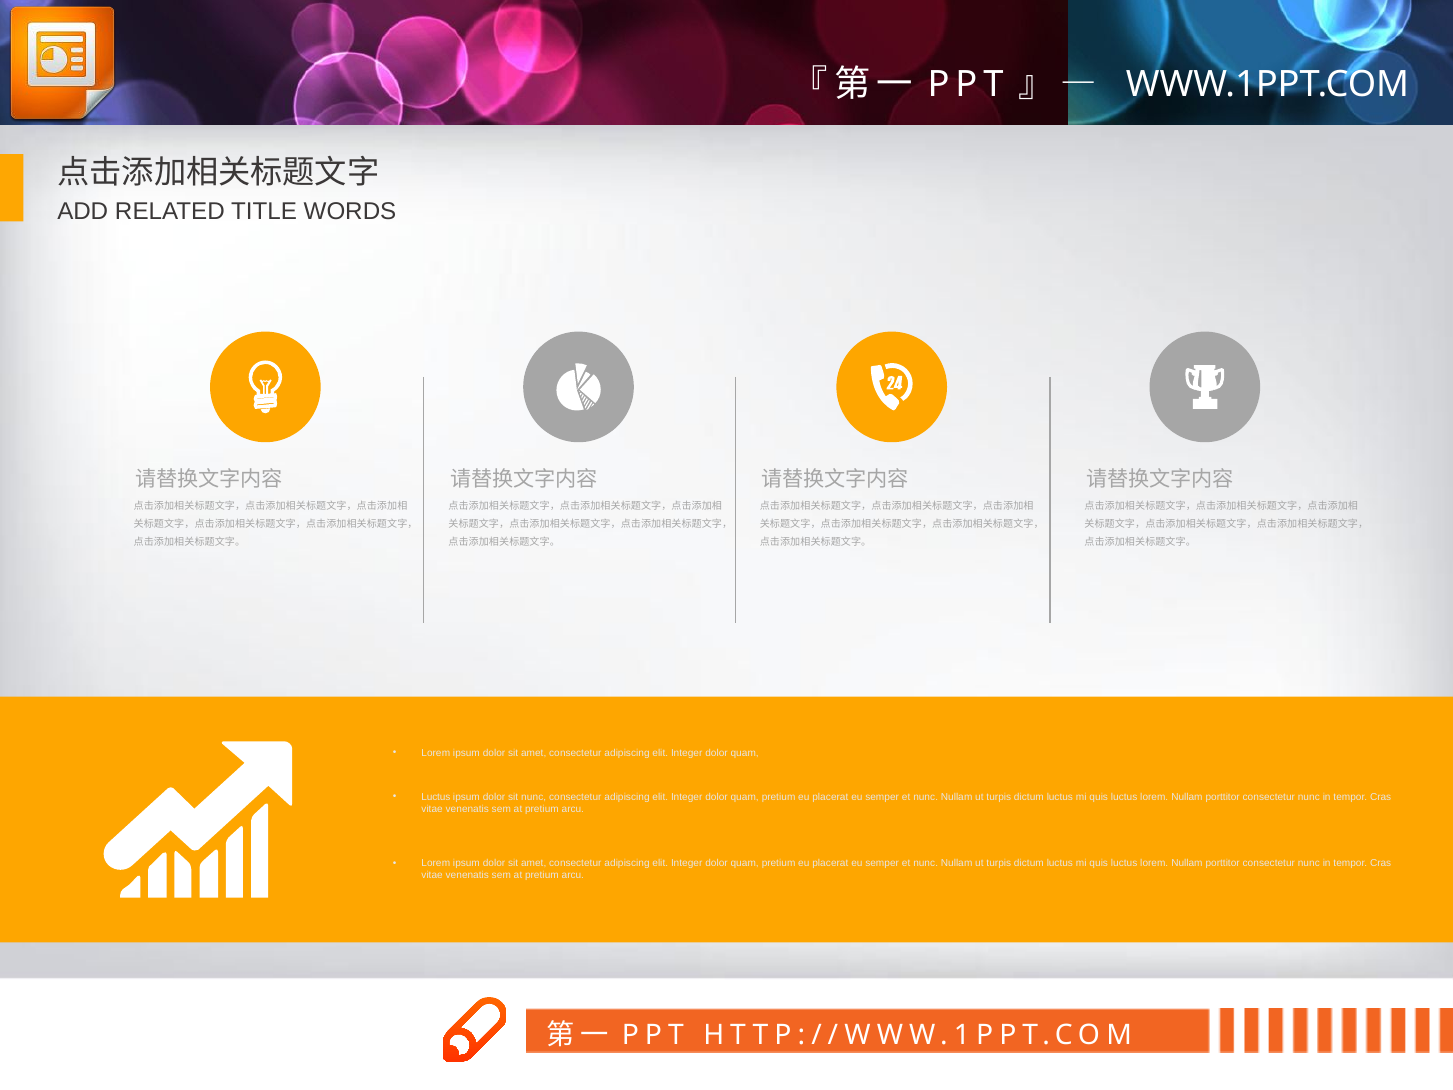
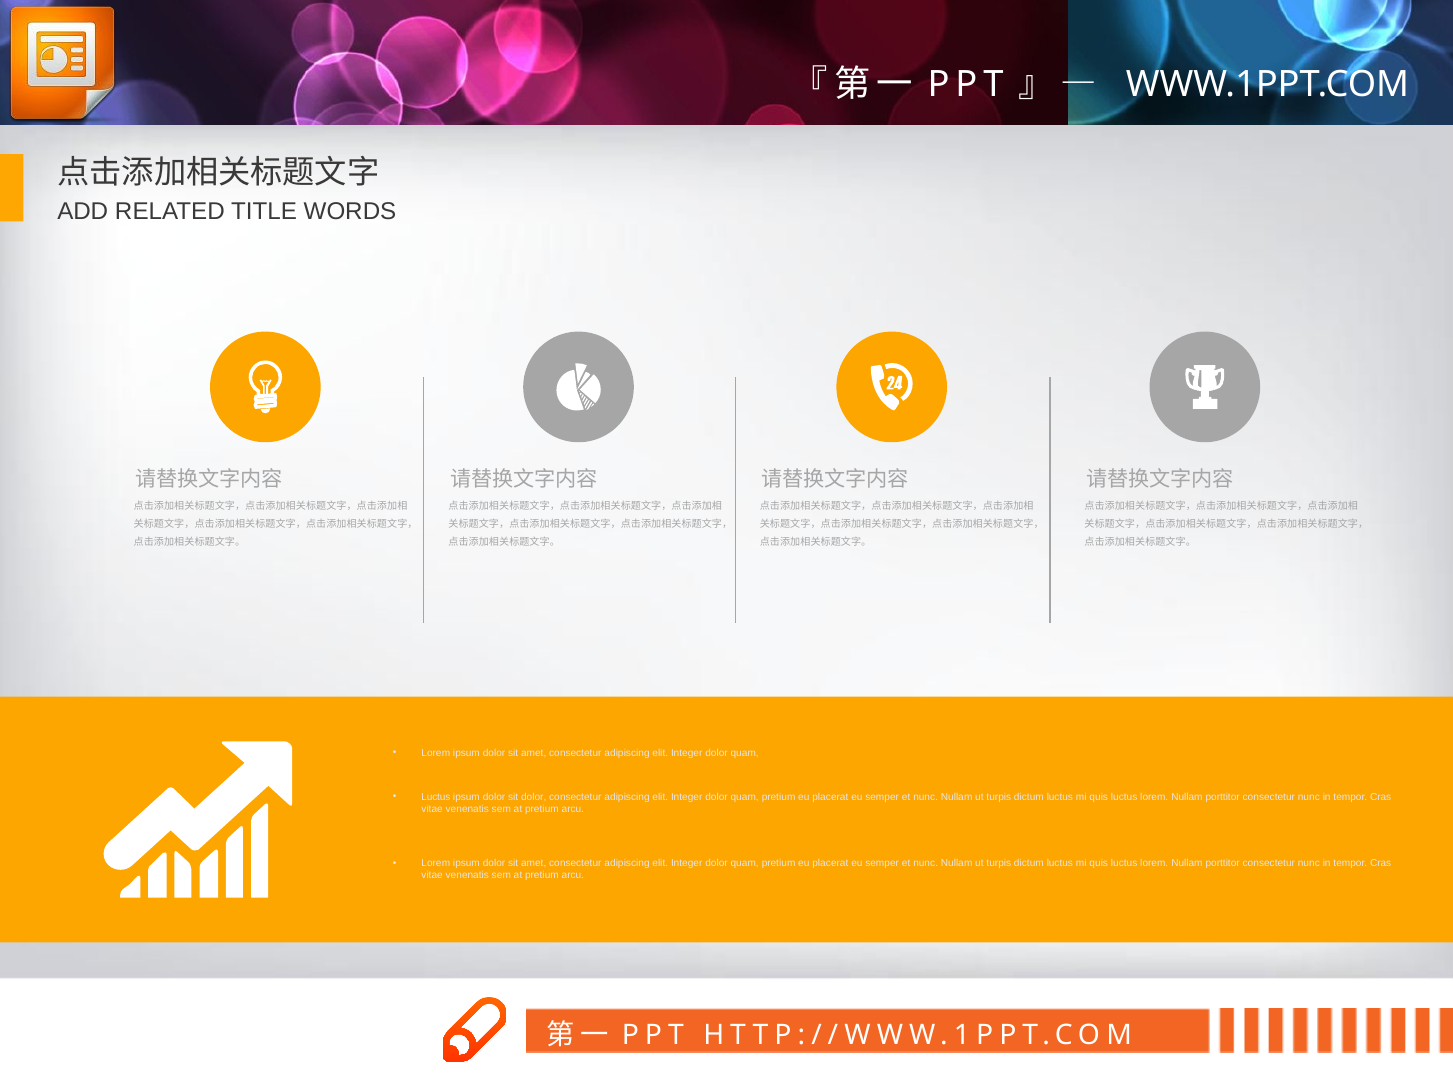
sit nunc: nunc -> dolor
